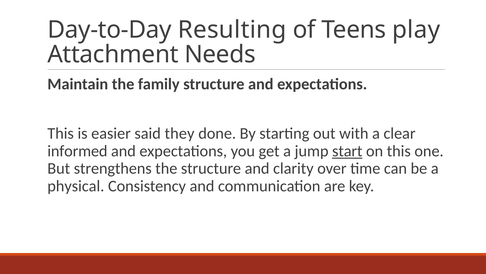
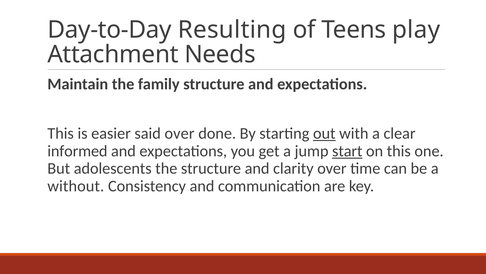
said they: they -> over
out underline: none -> present
strengthens: strengthens -> adolescents
physical: physical -> without
